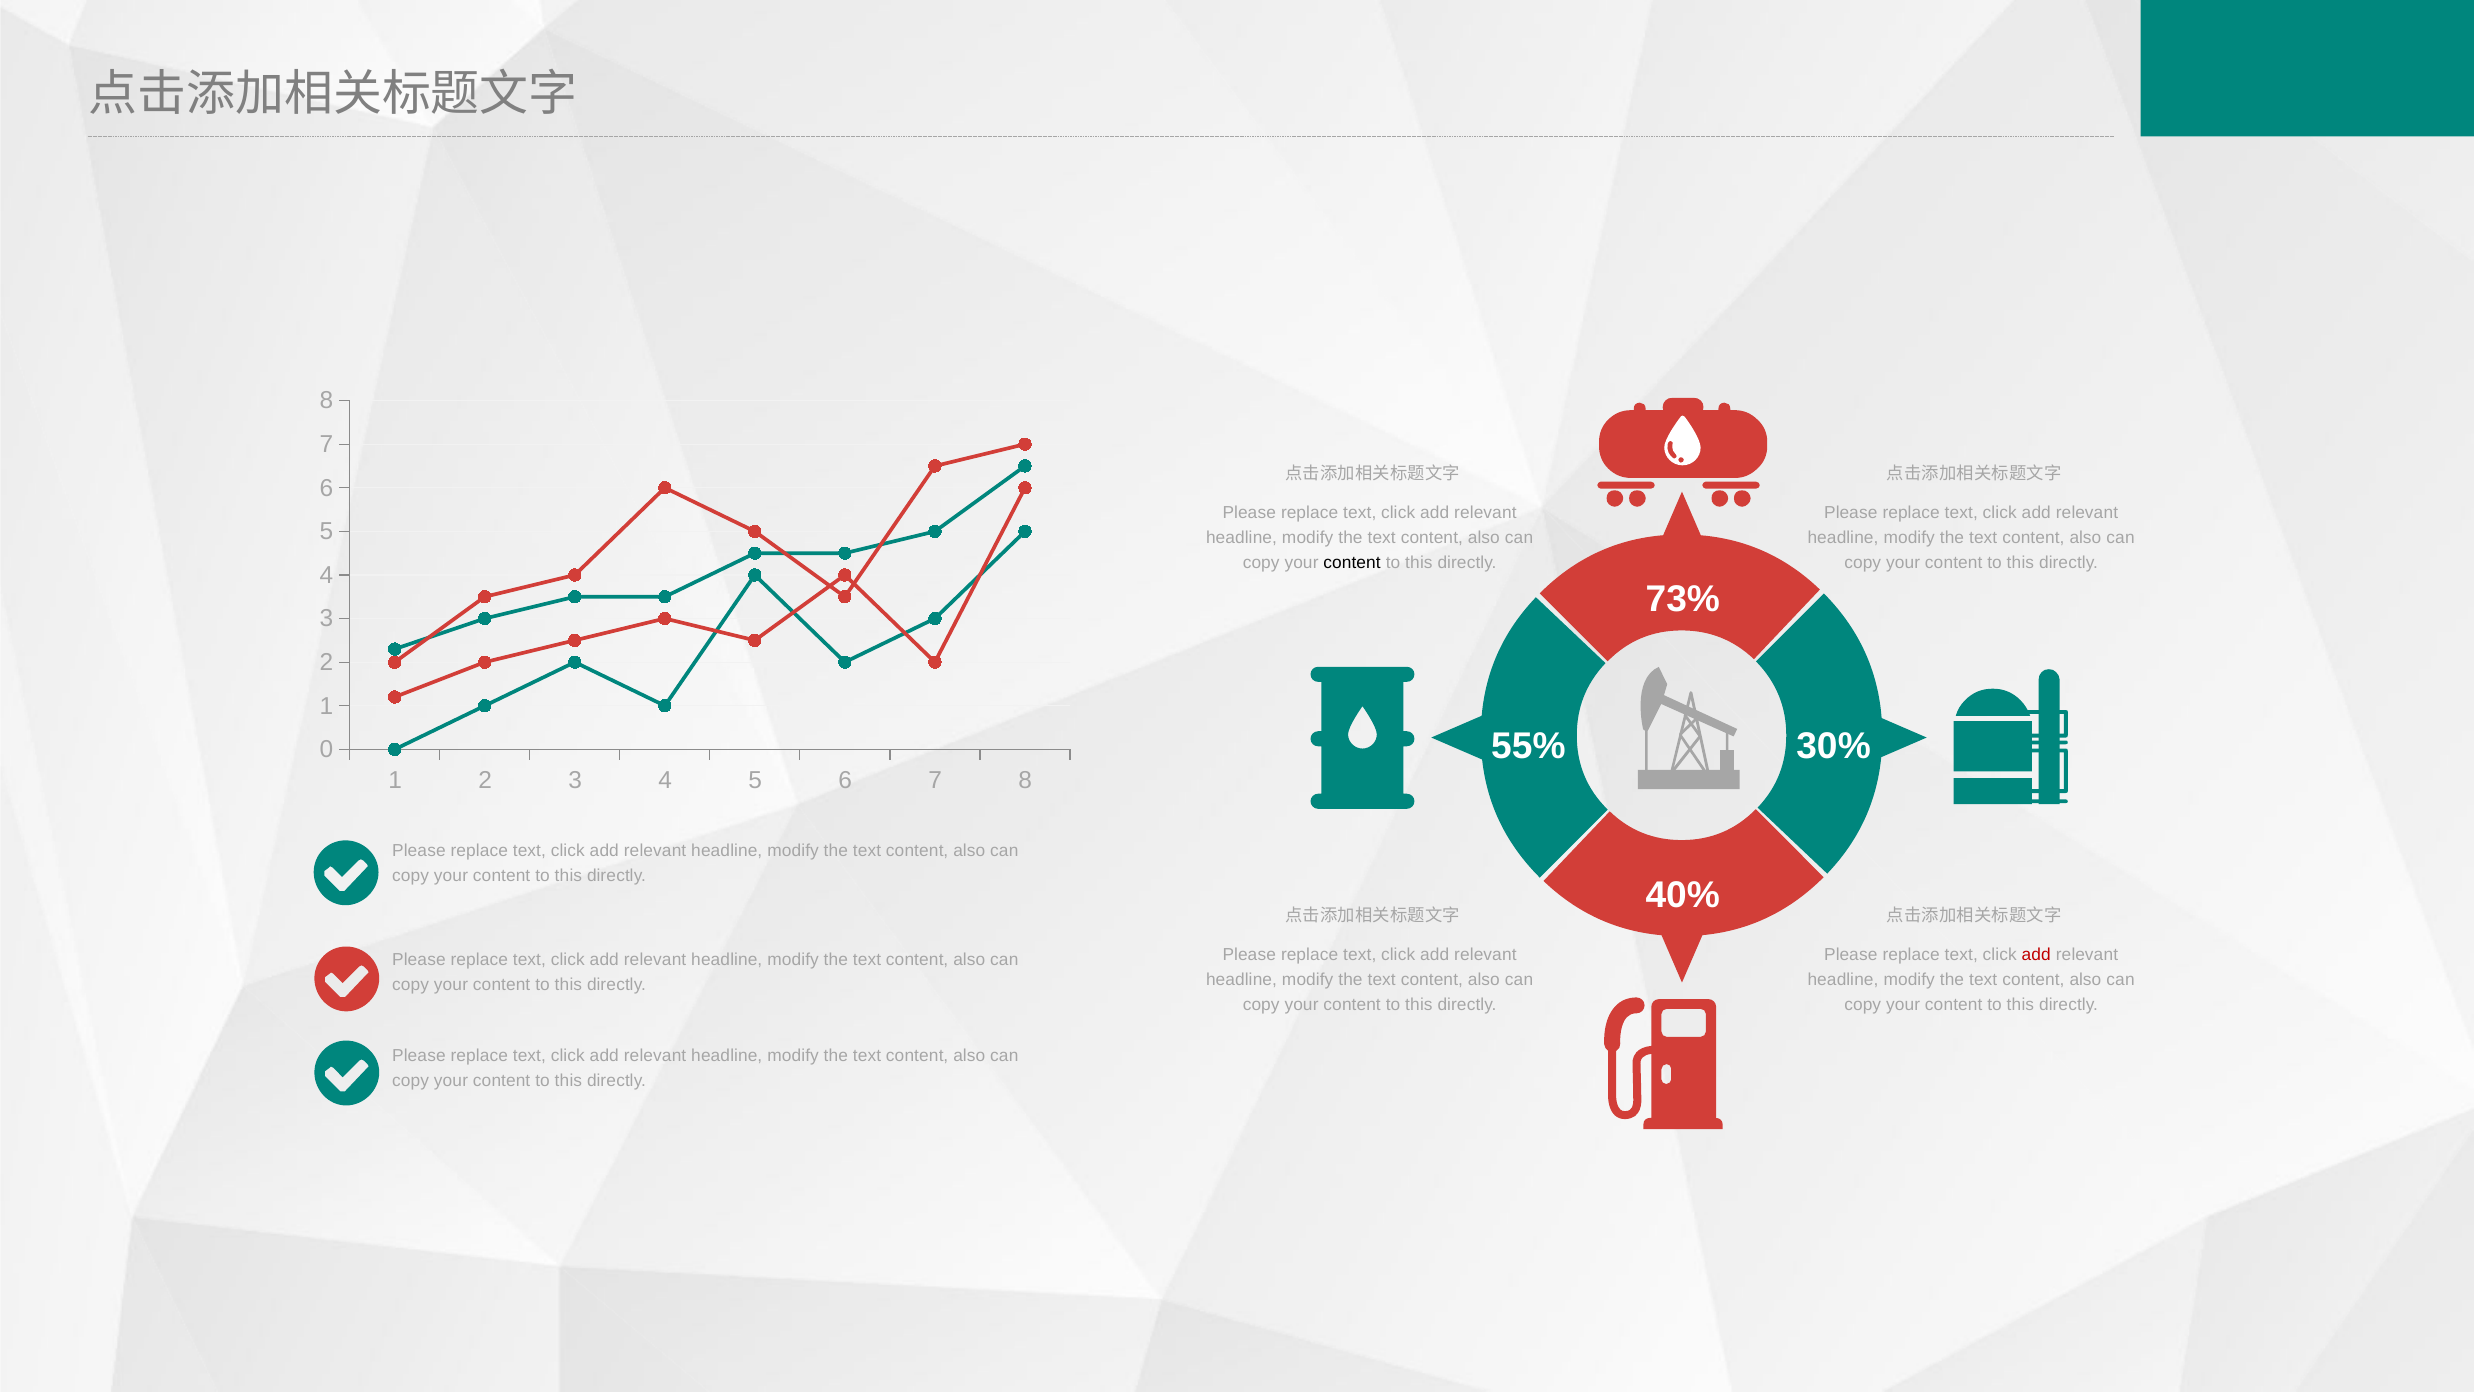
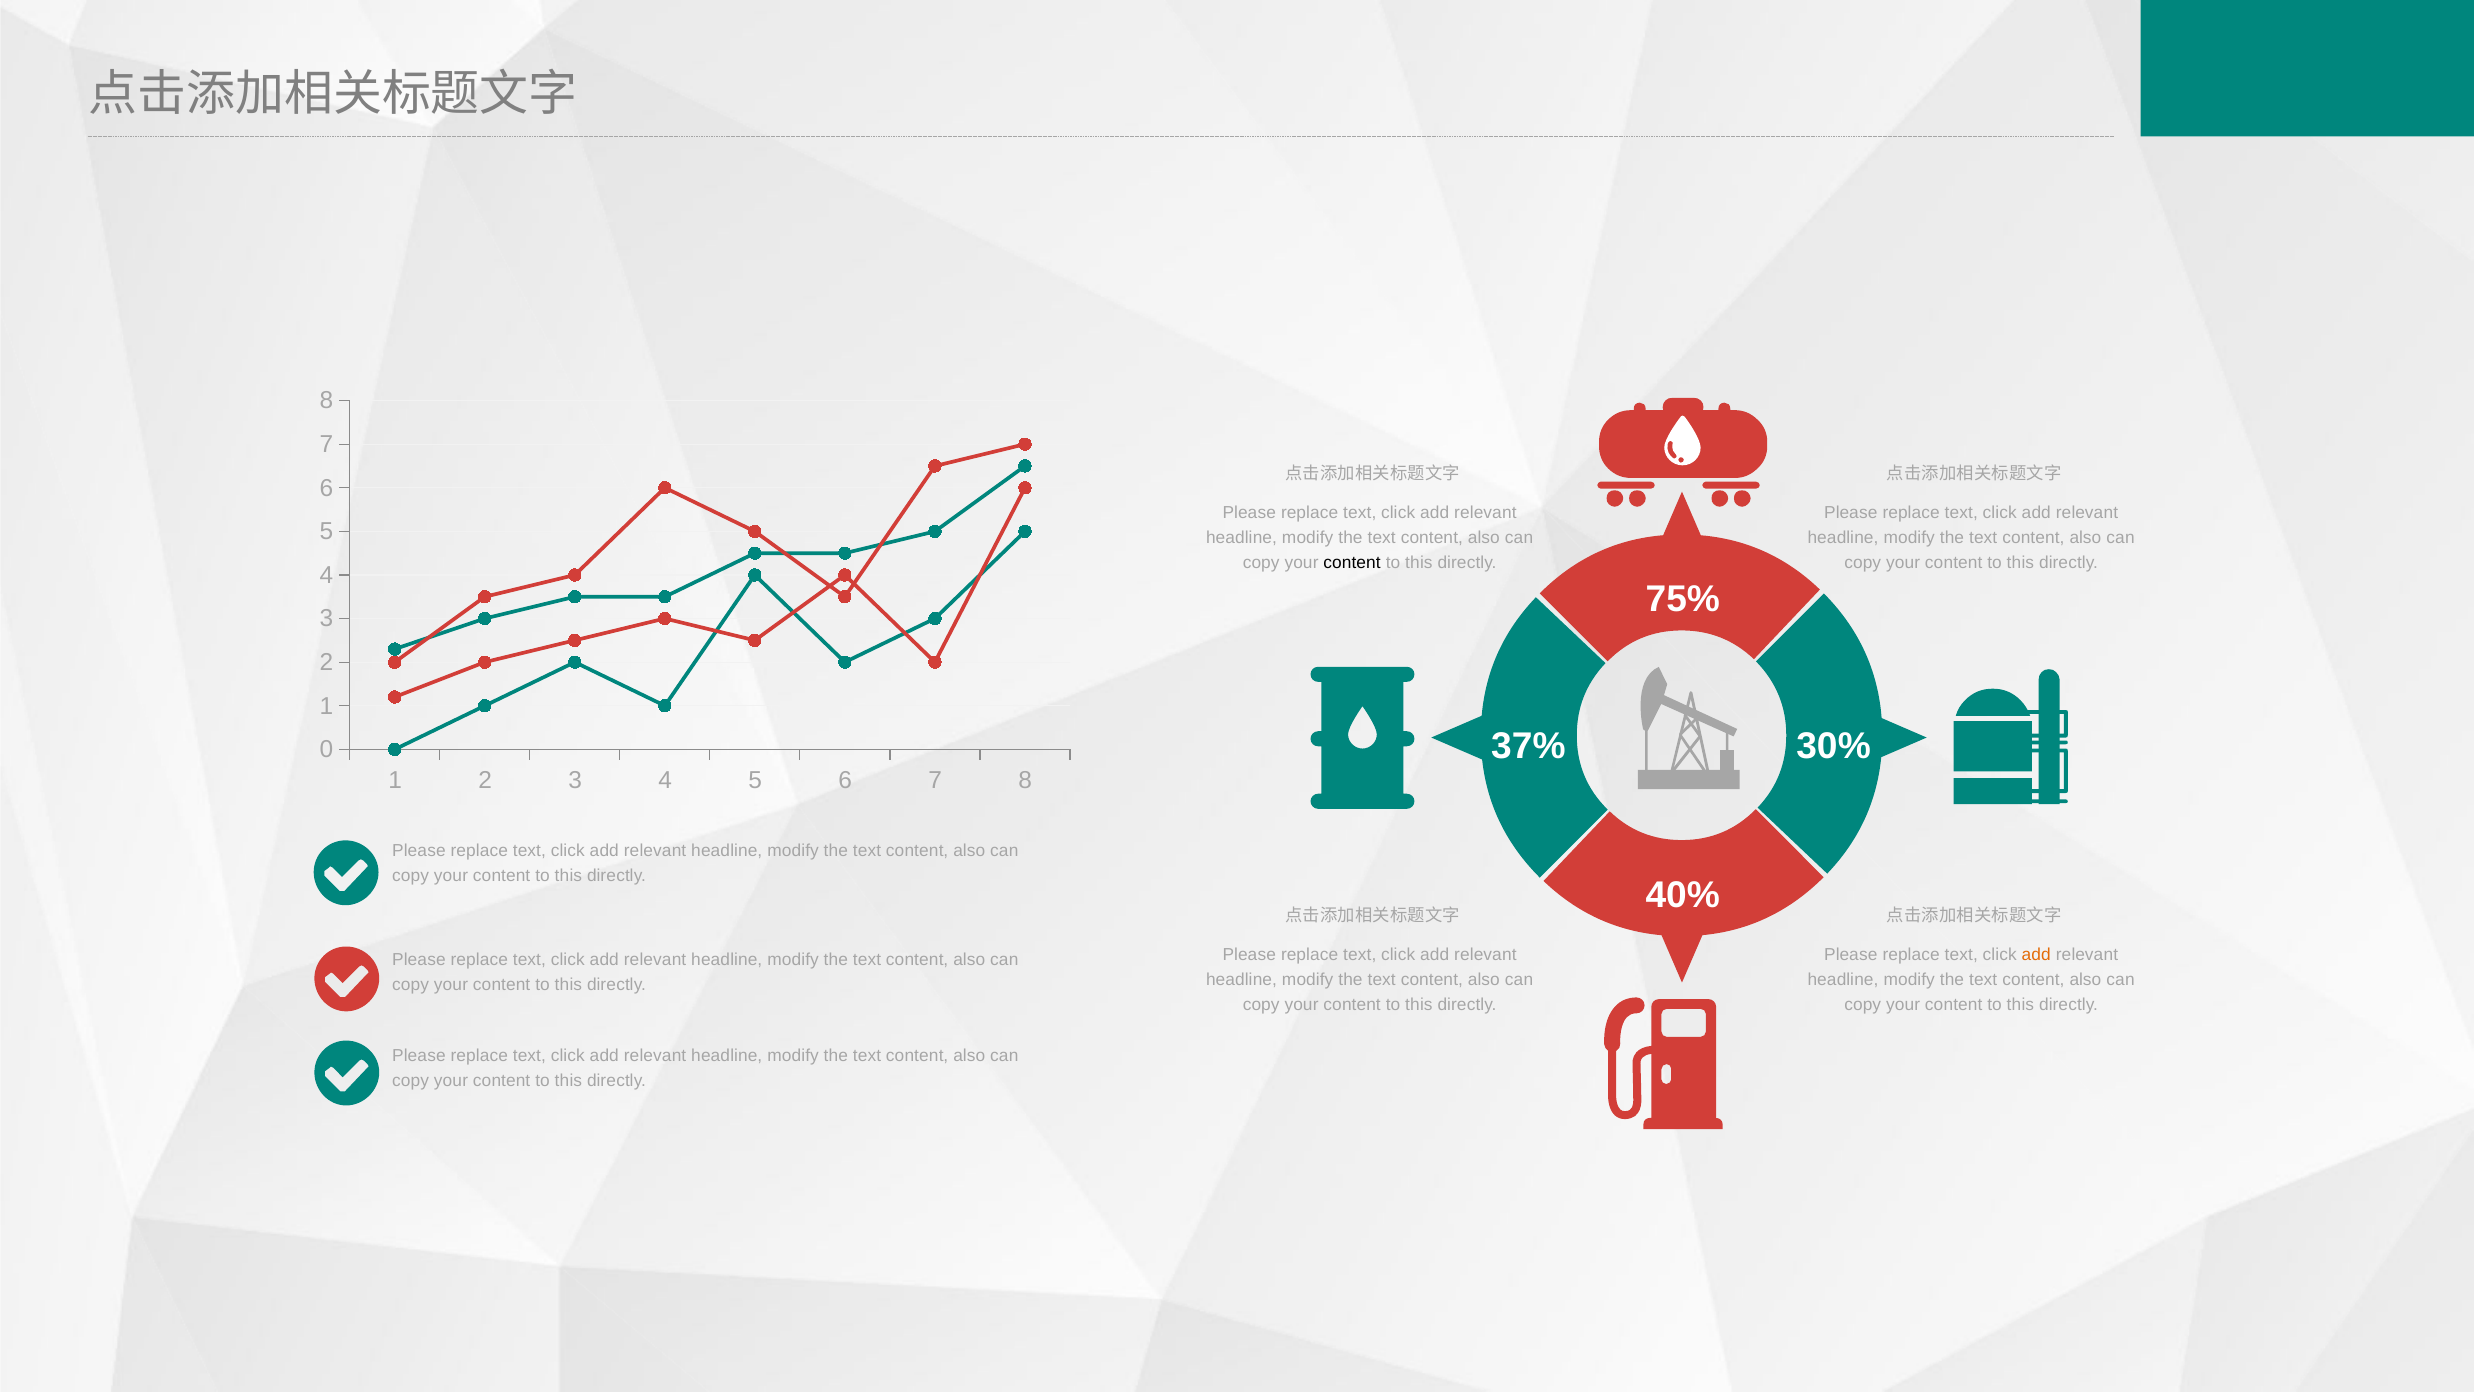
73%: 73% -> 75%
55%: 55% -> 37%
add at (2036, 955) colour: red -> orange
